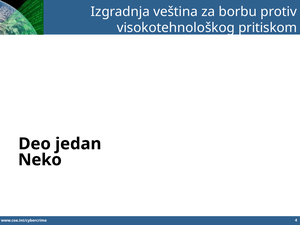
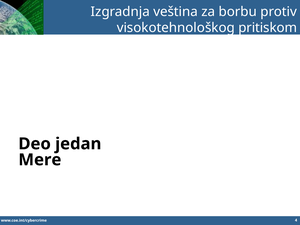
Neko: Neko -> Mere
